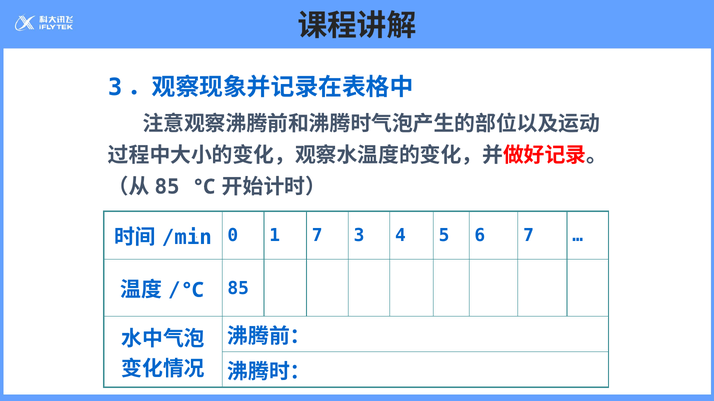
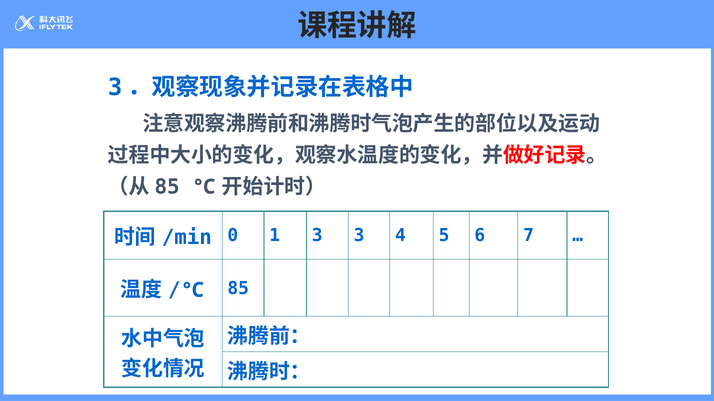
1 7: 7 -> 3
